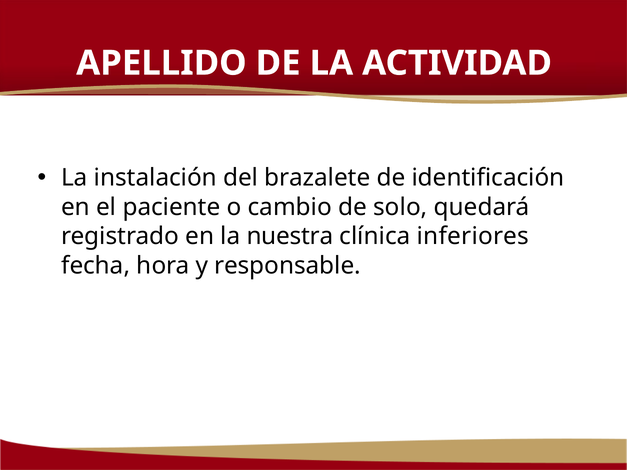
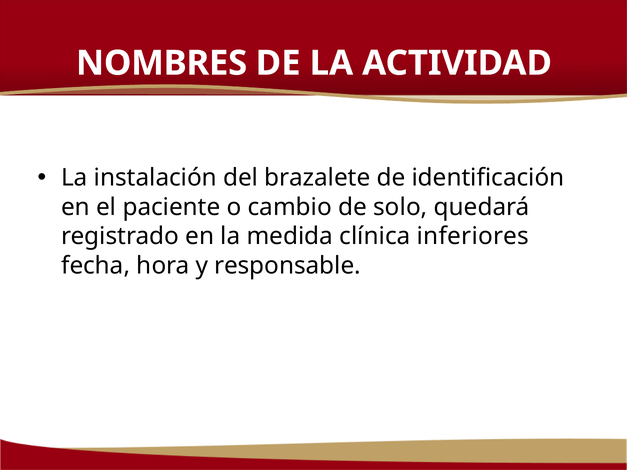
APELLIDO: APELLIDO -> NOMBRES
nuestra: nuestra -> medida
